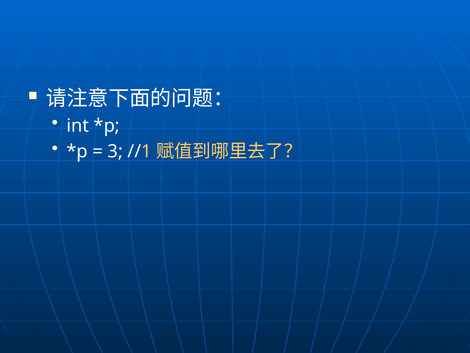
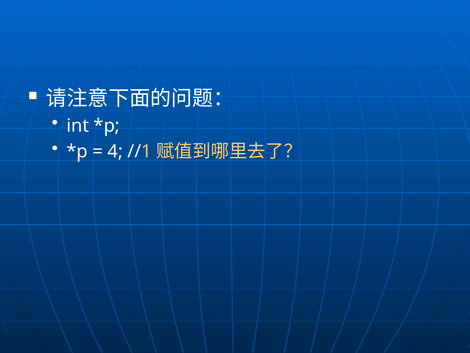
3: 3 -> 4
